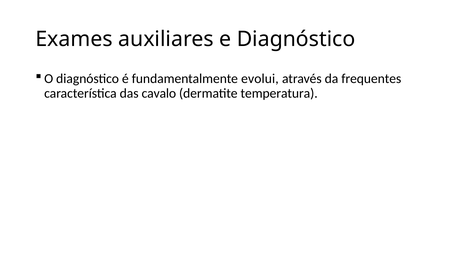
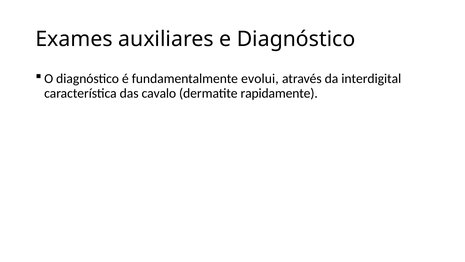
frequentes: frequentes -> interdigital
temperatura: temperatura -> rapidamente
